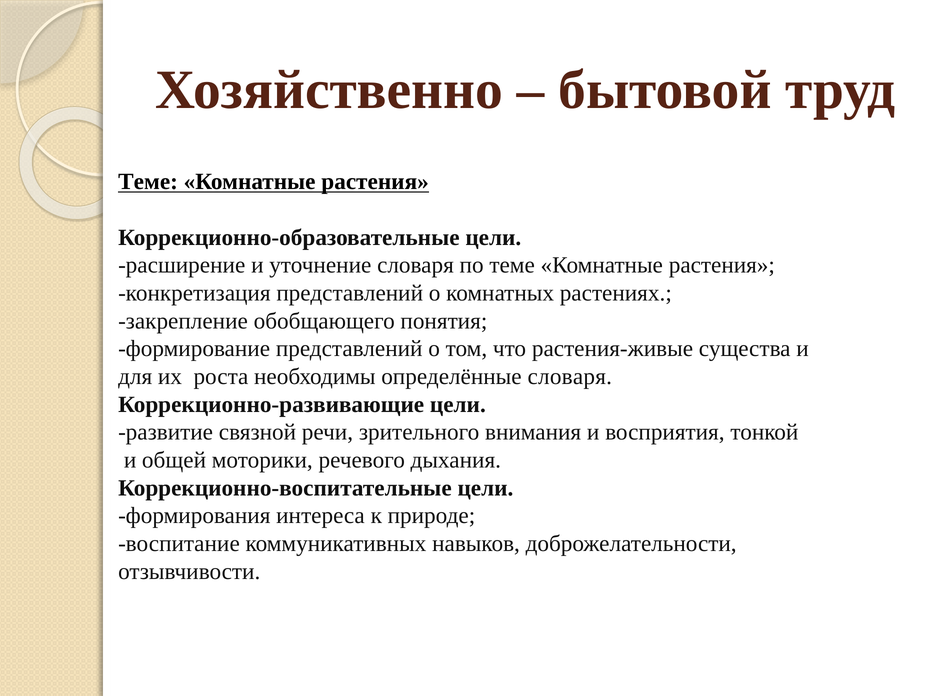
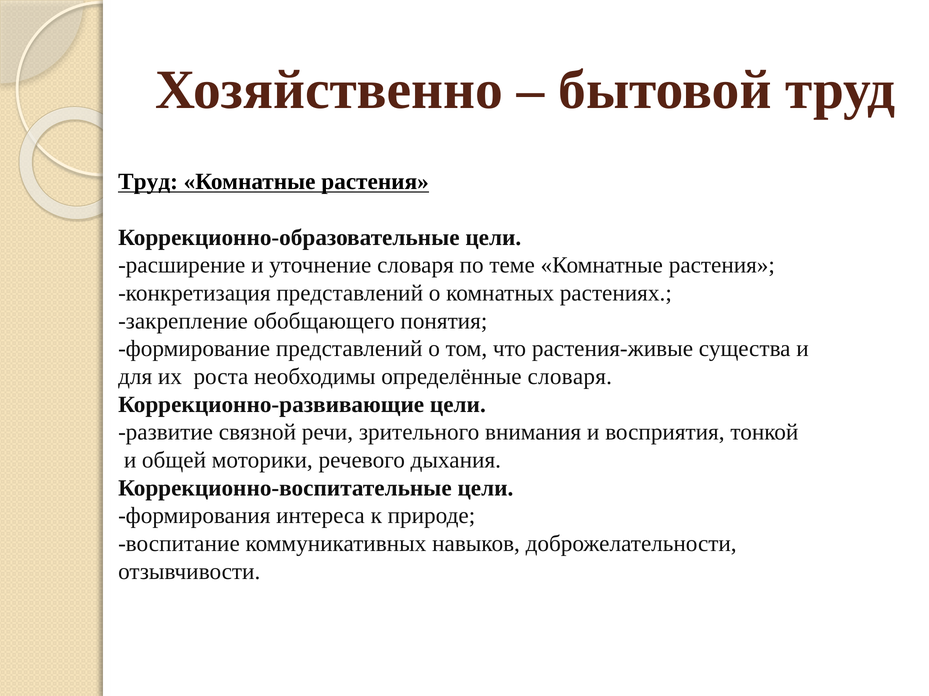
Теме at (148, 182): Теме -> Труд
